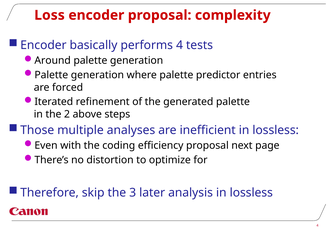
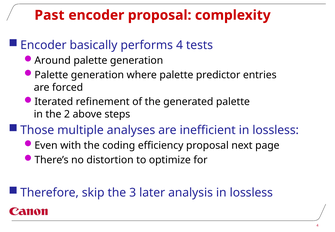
Loss: Loss -> Past
